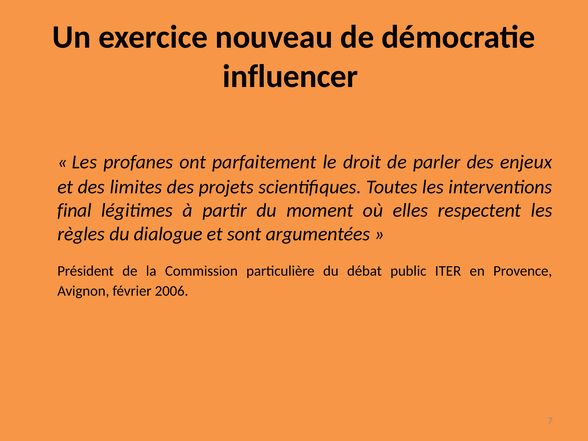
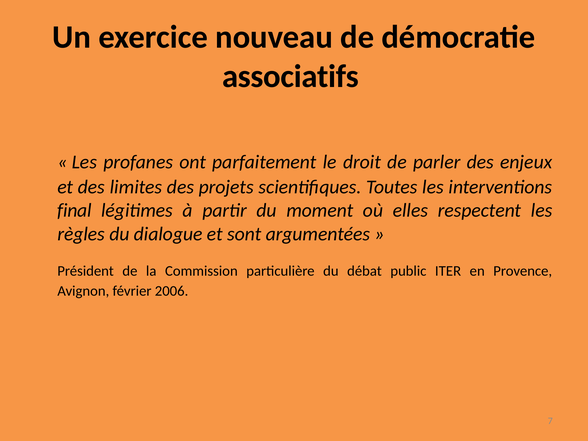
influencer: influencer -> associatifs
